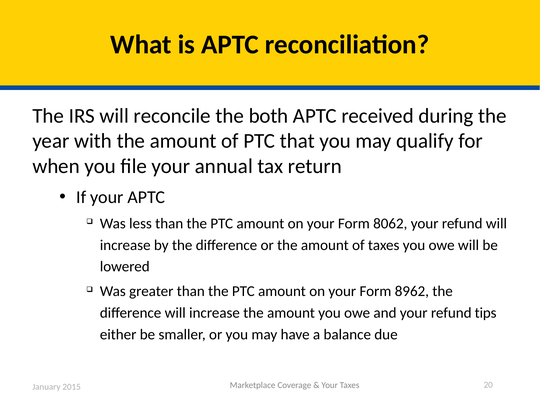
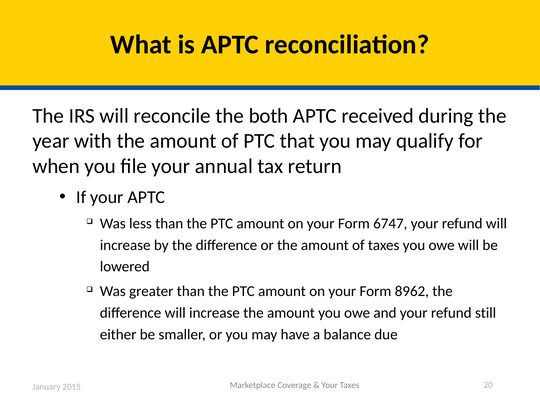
8062: 8062 -> 6747
tips: tips -> still
